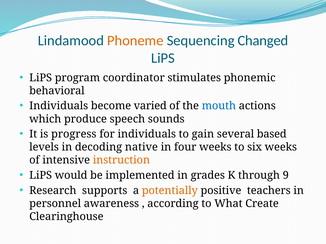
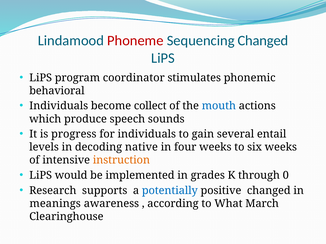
Phoneme colour: orange -> red
varied: varied -> collect
based: based -> entail
9: 9 -> 0
potentially colour: orange -> blue
positive teachers: teachers -> changed
personnel: personnel -> meanings
Create: Create -> March
